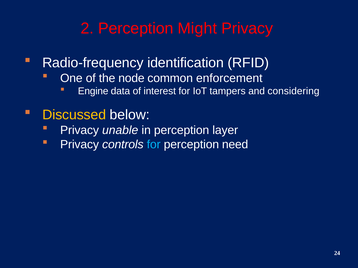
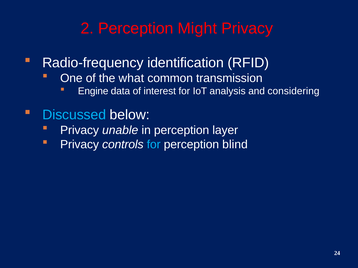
node: node -> what
enforcement: enforcement -> transmission
tampers: tampers -> analysis
Discussed colour: yellow -> light blue
need: need -> blind
